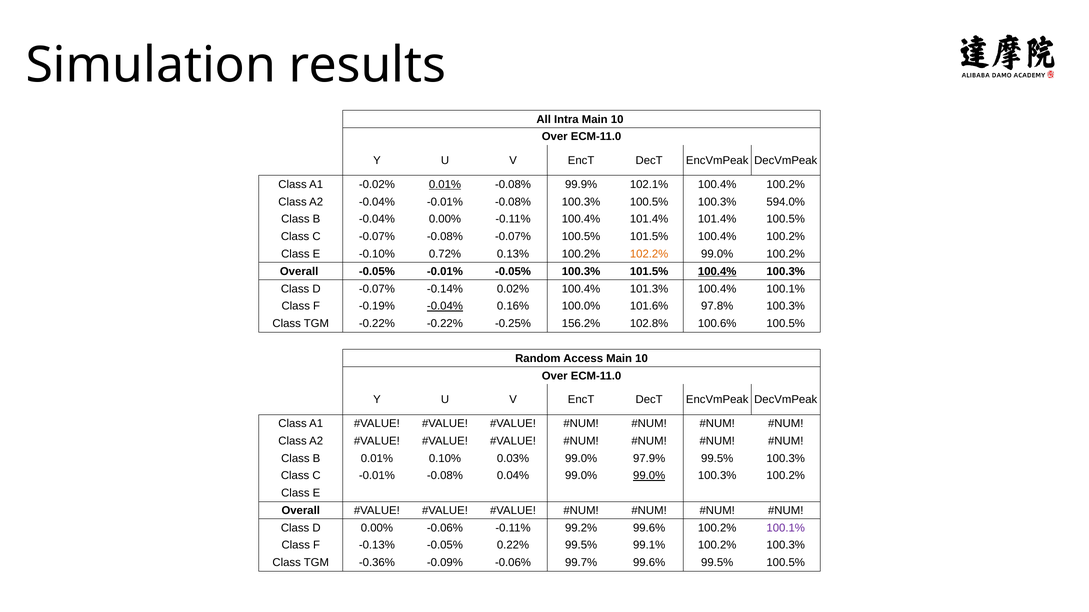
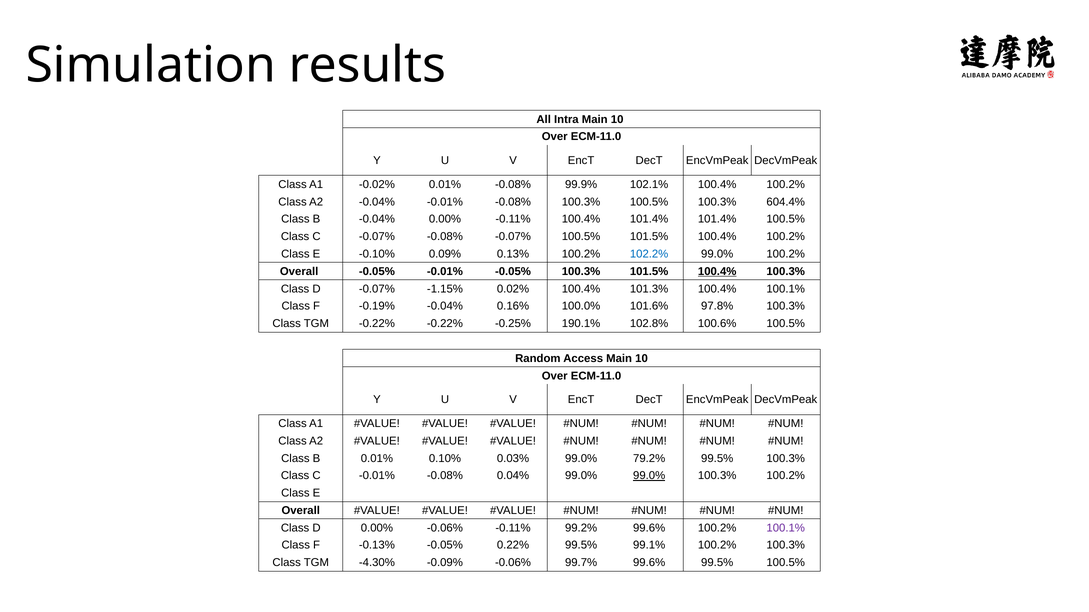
0.01% at (445, 185) underline: present -> none
594.0%: 594.0% -> 604.4%
0.72%: 0.72% -> 0.09%
102.2% colour: orange -> blue
-0.14%: -0.14% -> -1.15%
-0.04% at (445, 306) underline: present -> none
156.2%: 156.2% -> 190.1%
97.9%: 97.9% -> 79.2%
-0.36%: -0.36% -> -4.30%
